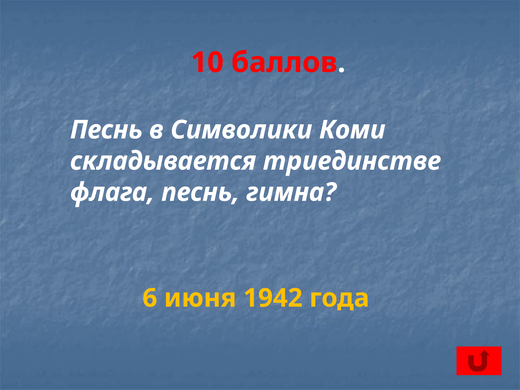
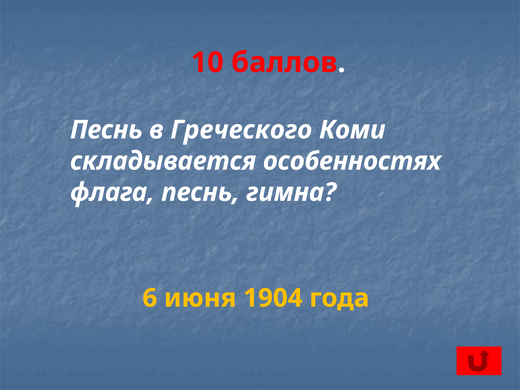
Символики: Символики -> Греческого
триединстве: триединстве -> особенностях
1942: 1942 -> 1904
